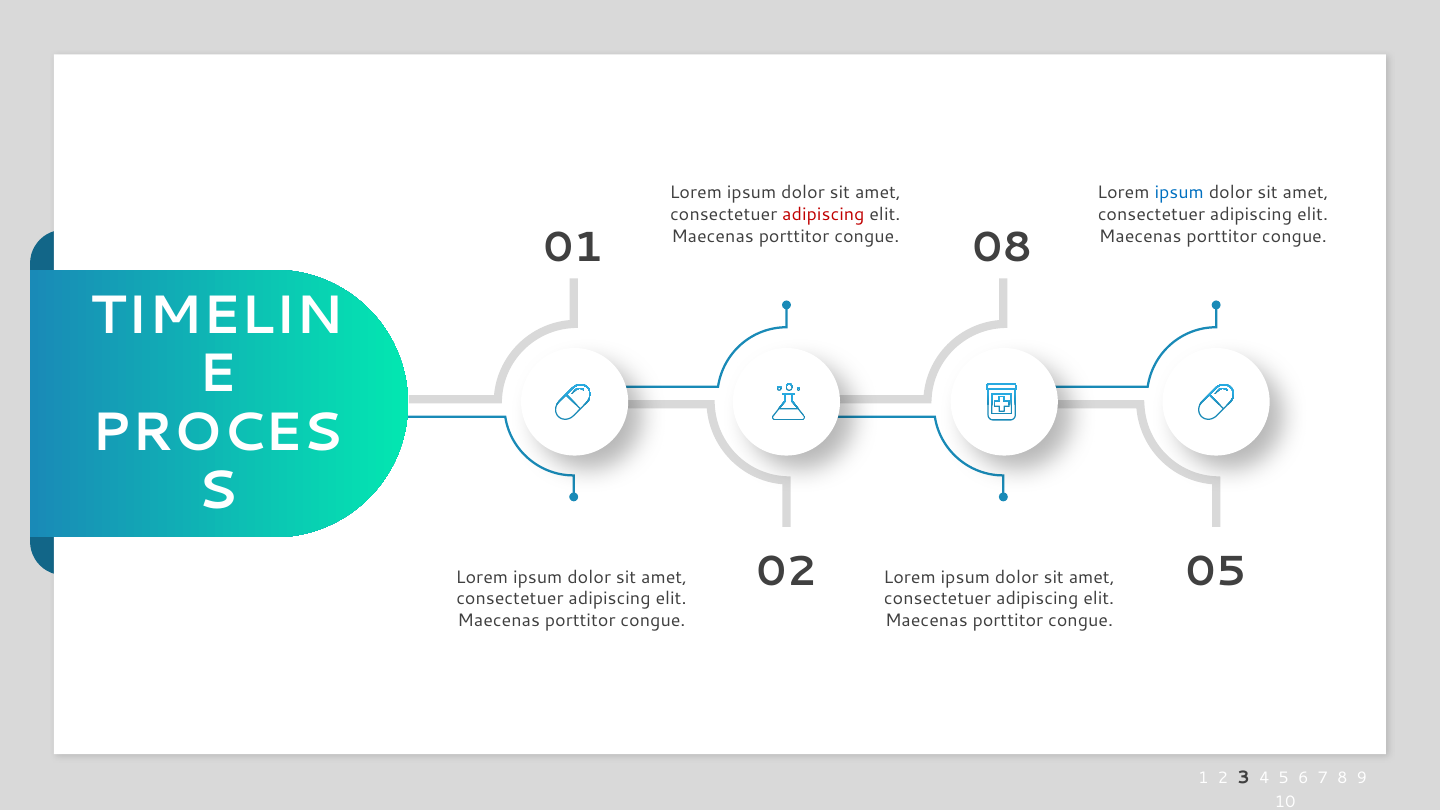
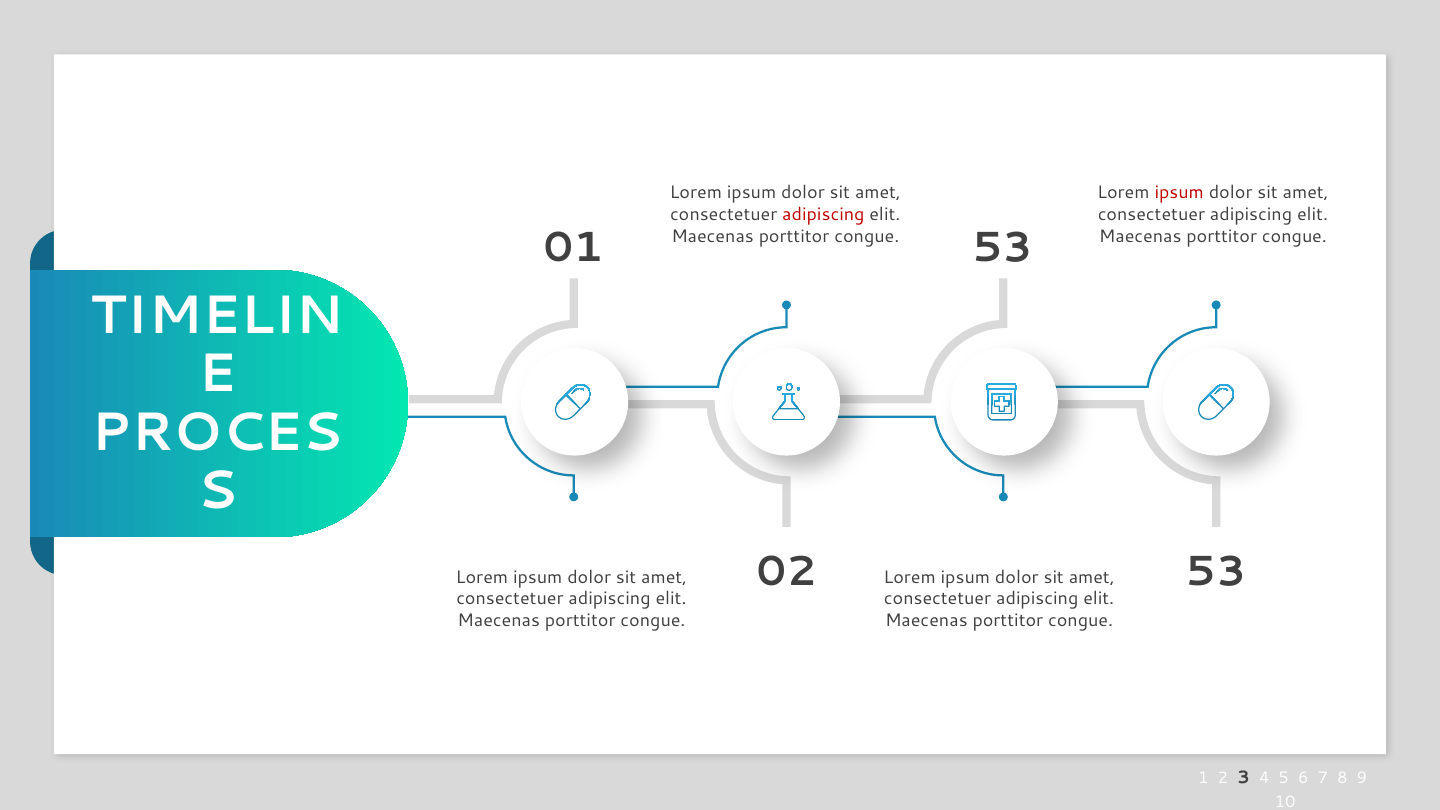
ipsum at (1179, 193) colour: blue -> red
01 08: 08 -> 53
02 05: 05 -> 53
